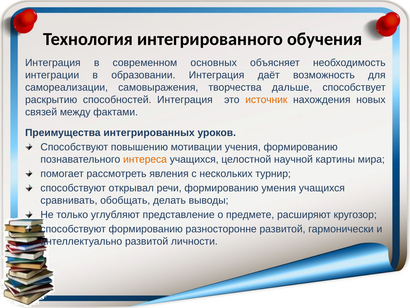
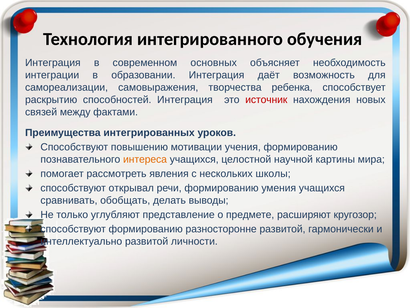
дальше: дальше -> ребенка
источник colour: orange -> red
турнир: турнир -> школы
